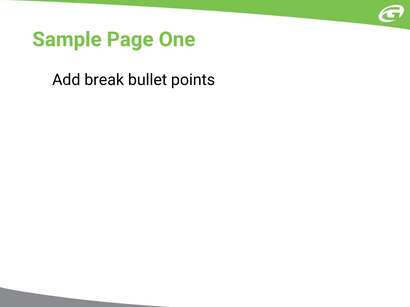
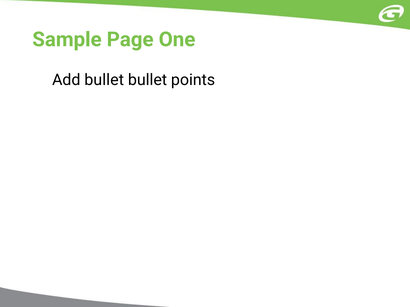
break at (104, 80): break -> bullet
